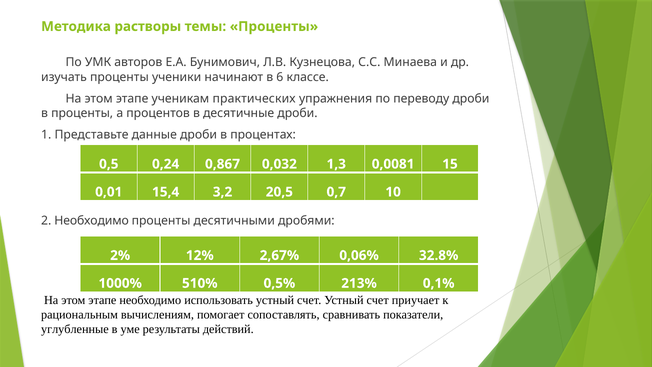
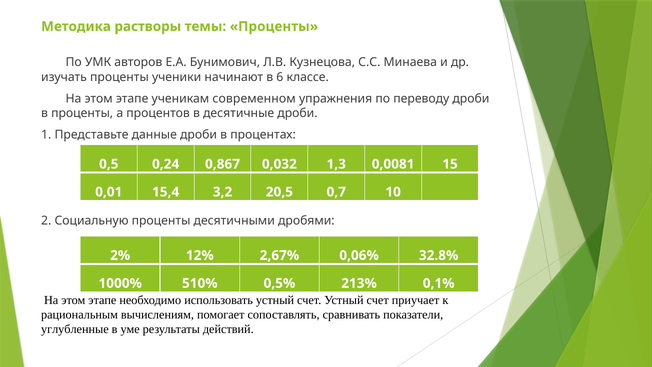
практических: практических -> современном
2 Необходимо: Необходимо -> Социальную
